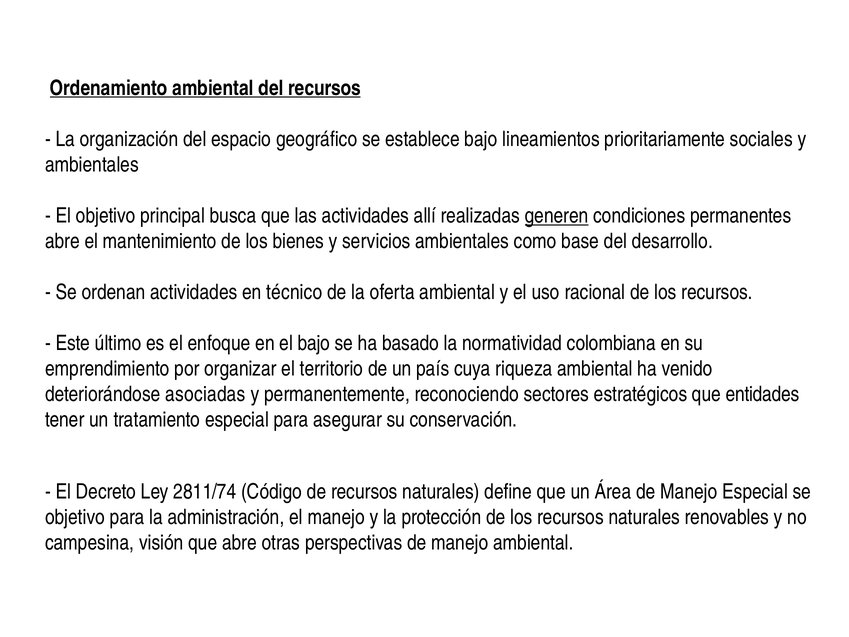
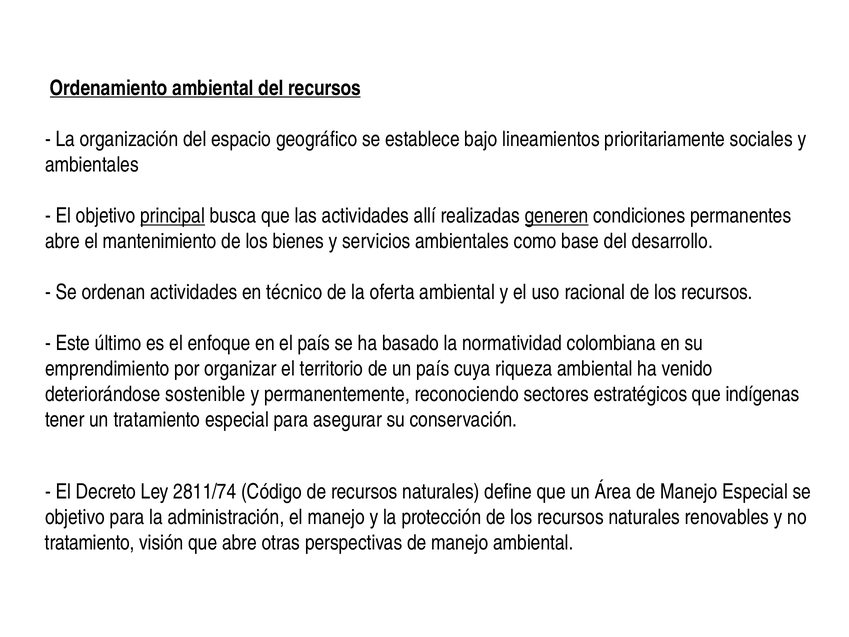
principal underline: none -> present
el bajo: bajo -> país
asociadas: asociadas -> sostenible
entidades: entidades -> indígenas
campesina at (90, 543): campesina -> tratamiento
